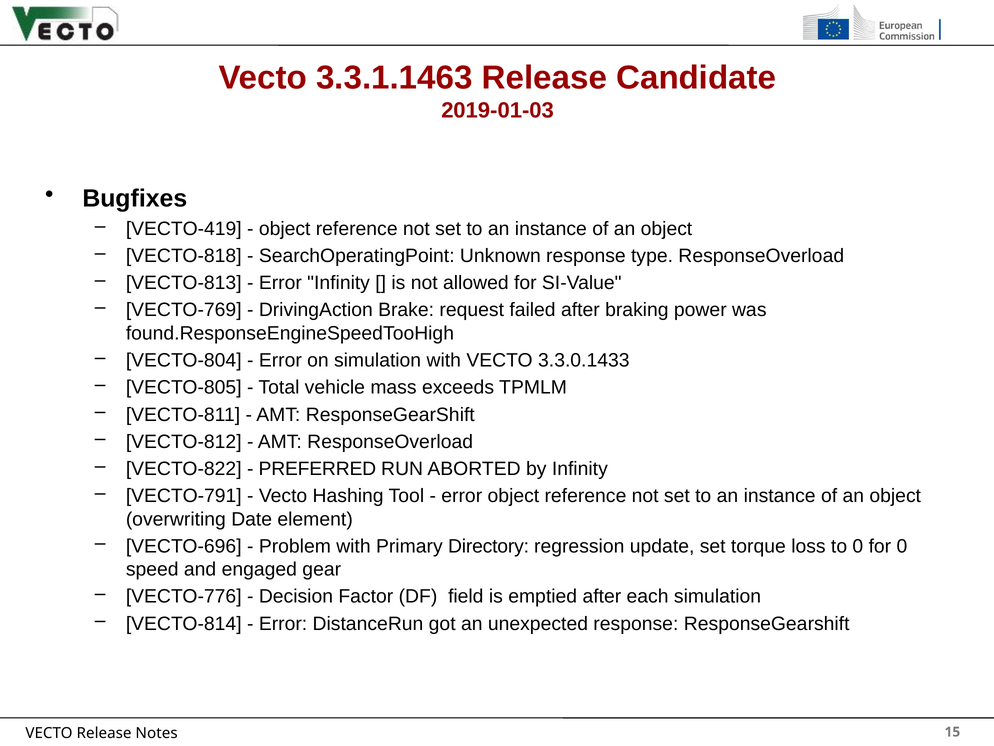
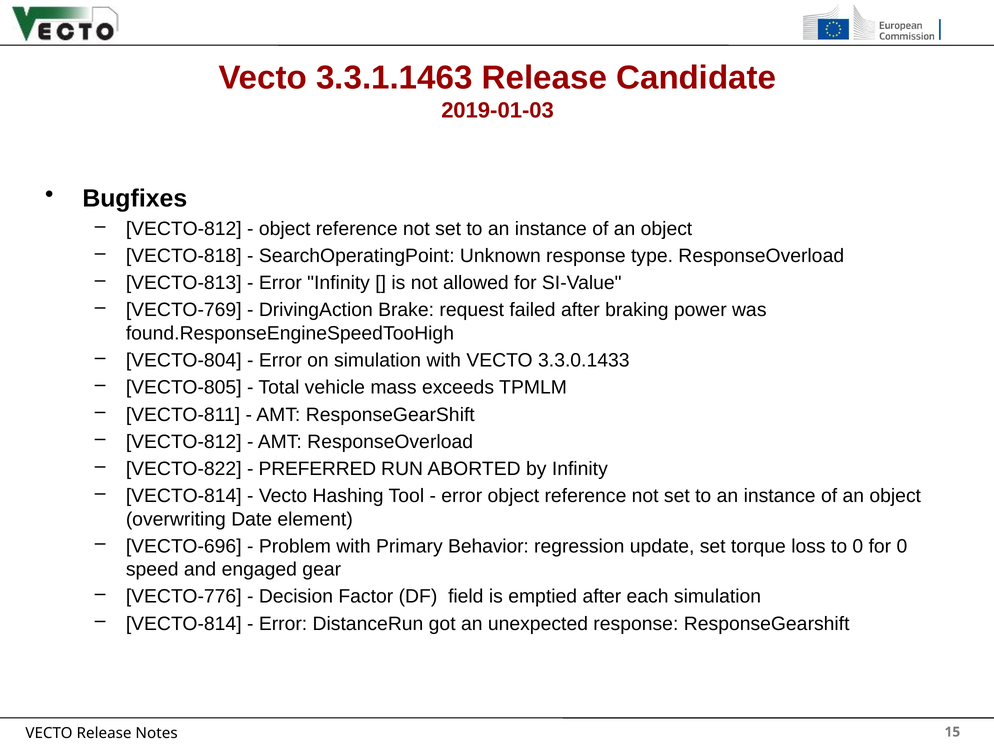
VECTO-419 at (184, 229): VECTO-419 -> VECTO-812
VECTO-791 at (184, 496): VECTO-791 -> VECTO-814
Directory: Directory -> Behavior
